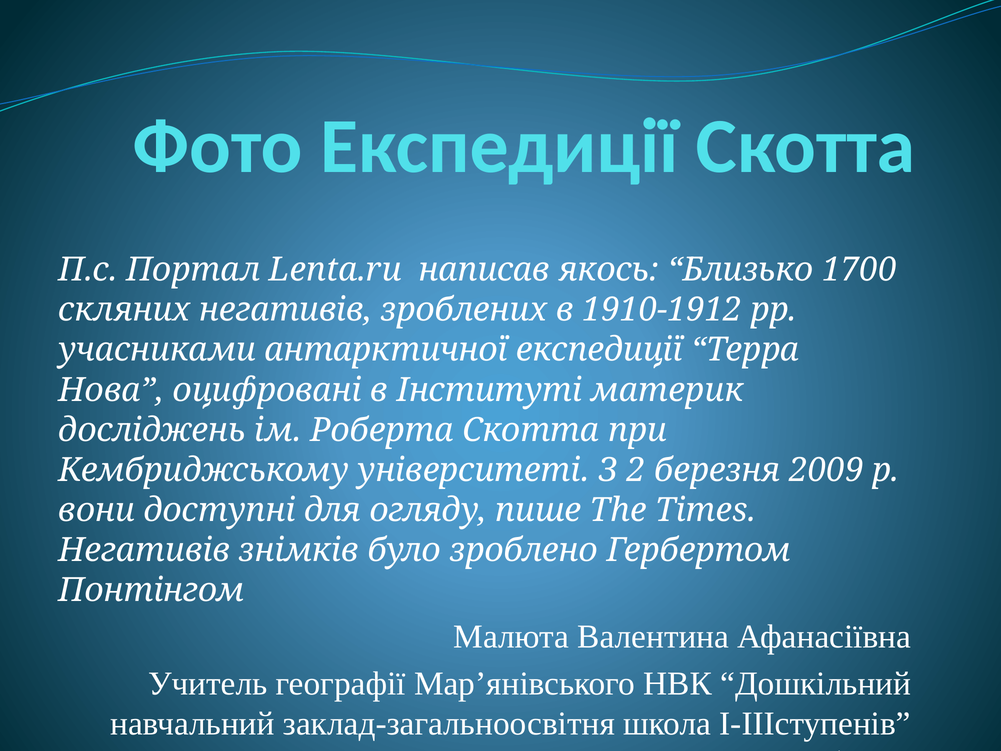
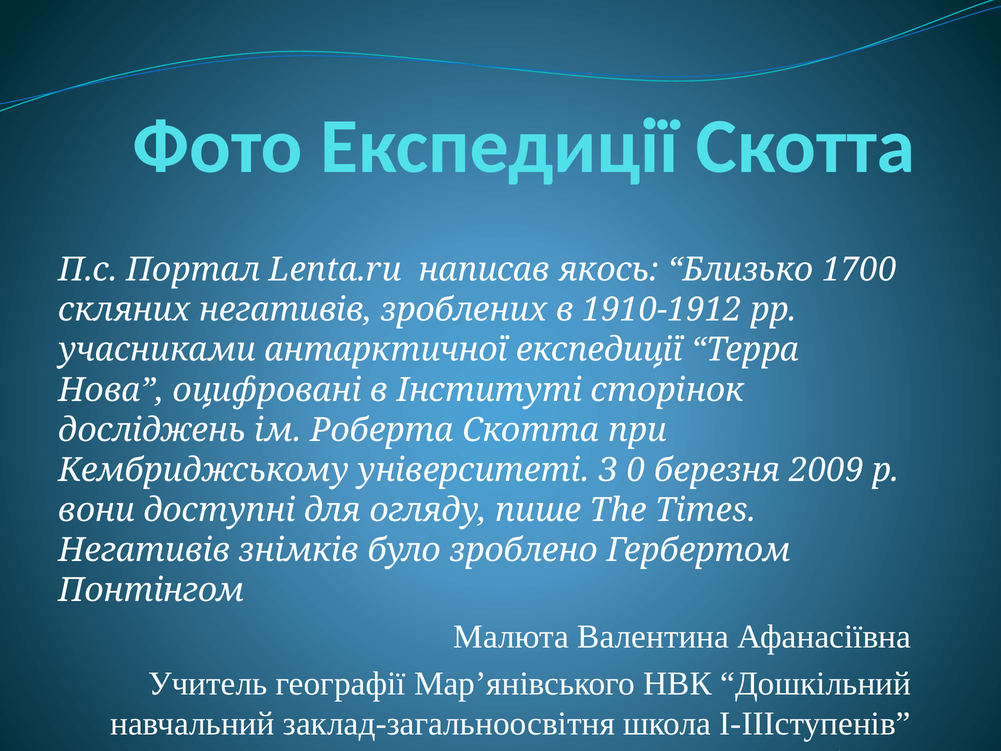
материк: материк -> сторінок
2: 2 -> 0
